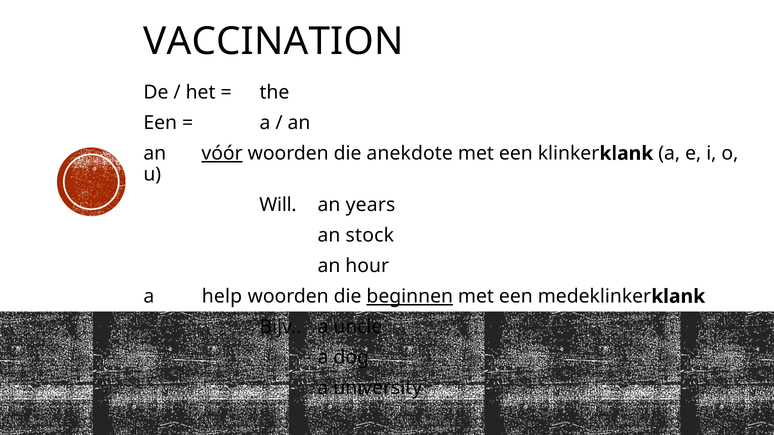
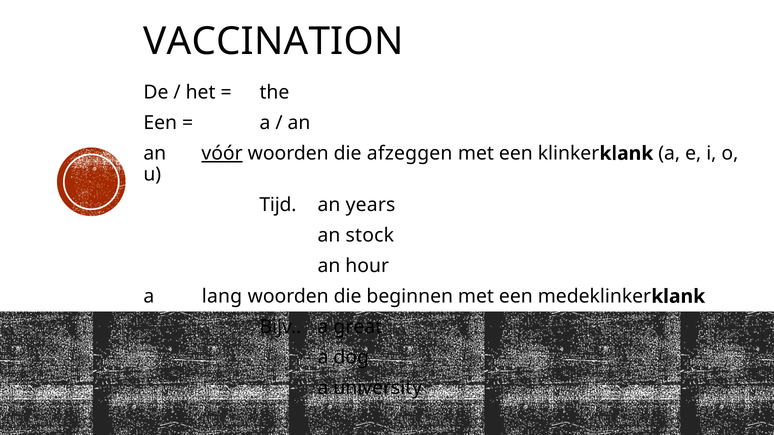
anekdote: anekdote -> afzeggen
Will: Will -> Tijd
help: help -> lang
beginnen underline: present -> none
uncle: uncle -> great
